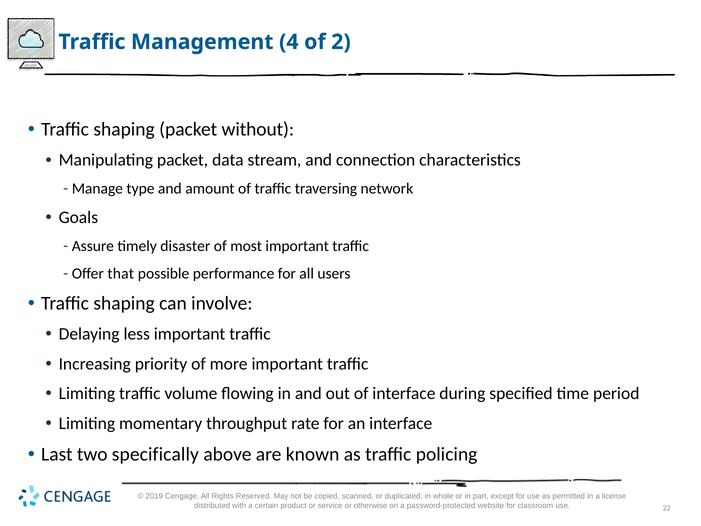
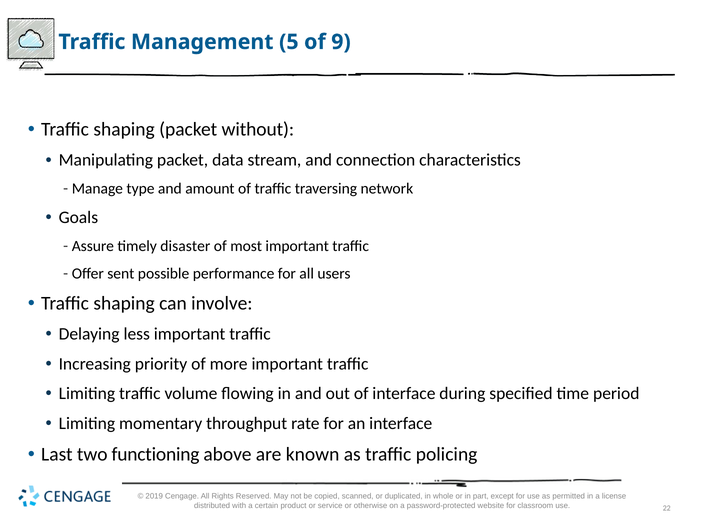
4: 4 -> 5
2: 2 -> 9
that: that -> sent
specifically: specifically -> functioning
